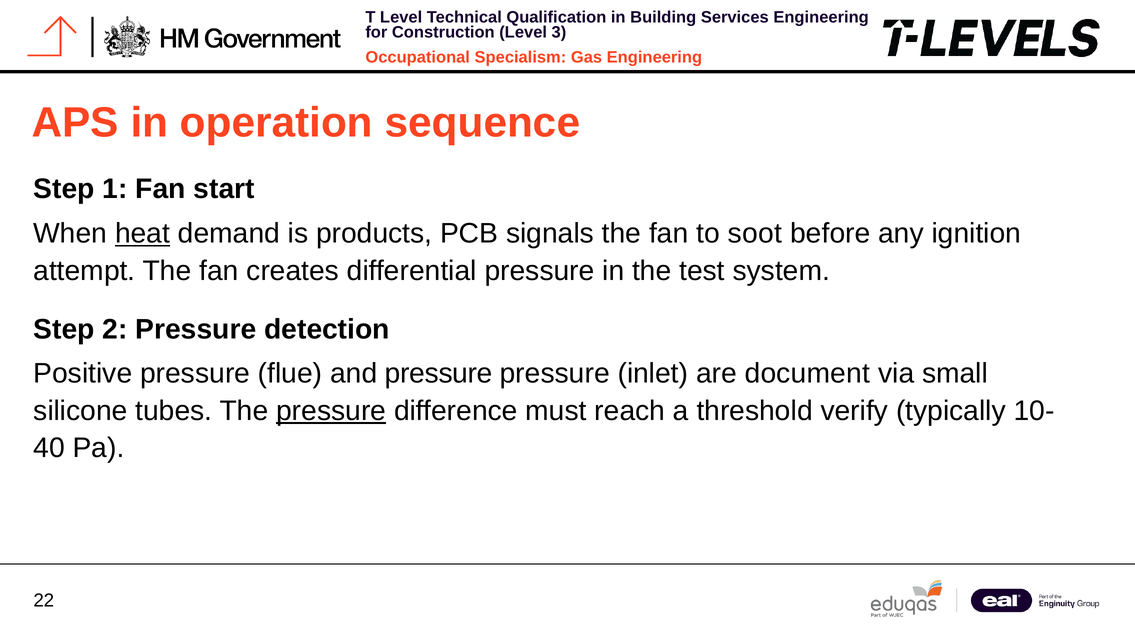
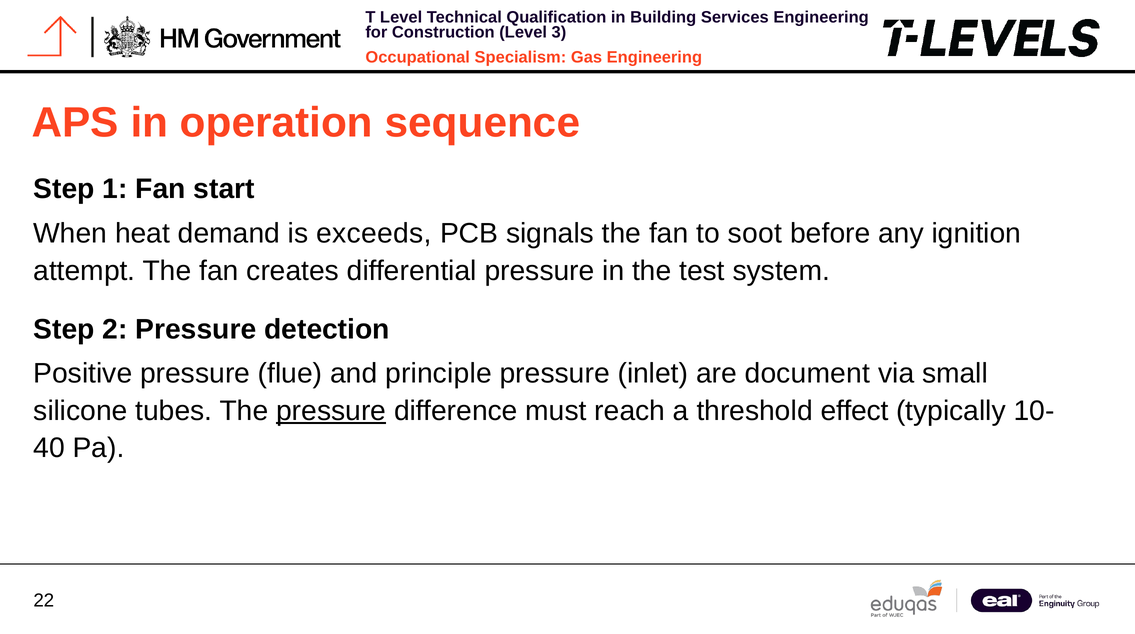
heat underline: present -> none
products: products -> exceeds
and pressure: pressure -> principle
verify: verify -> effect
